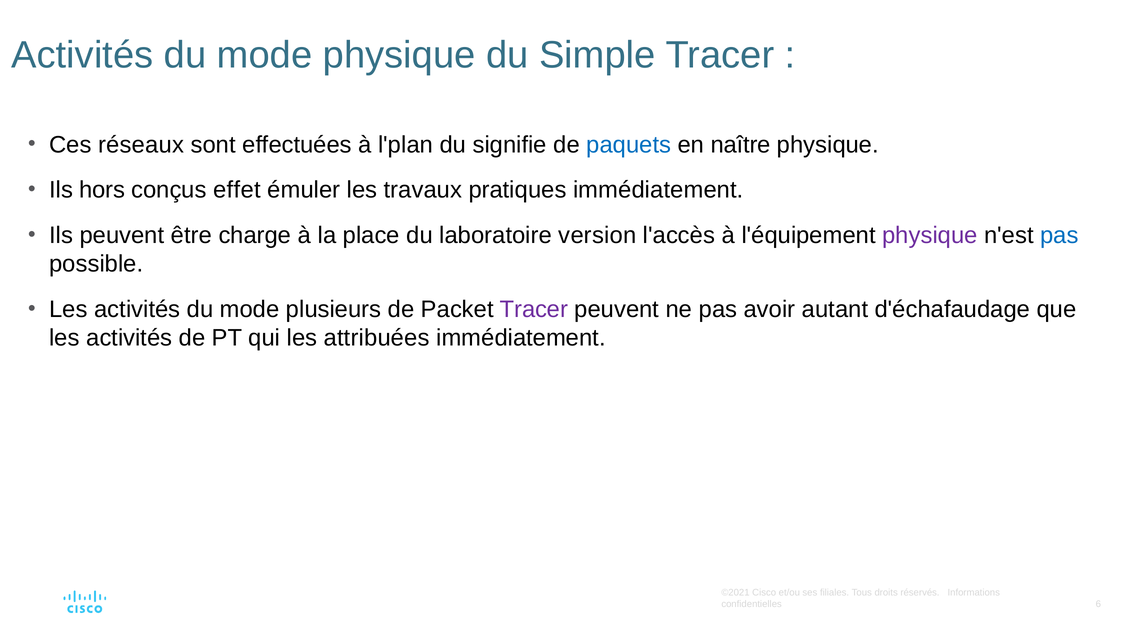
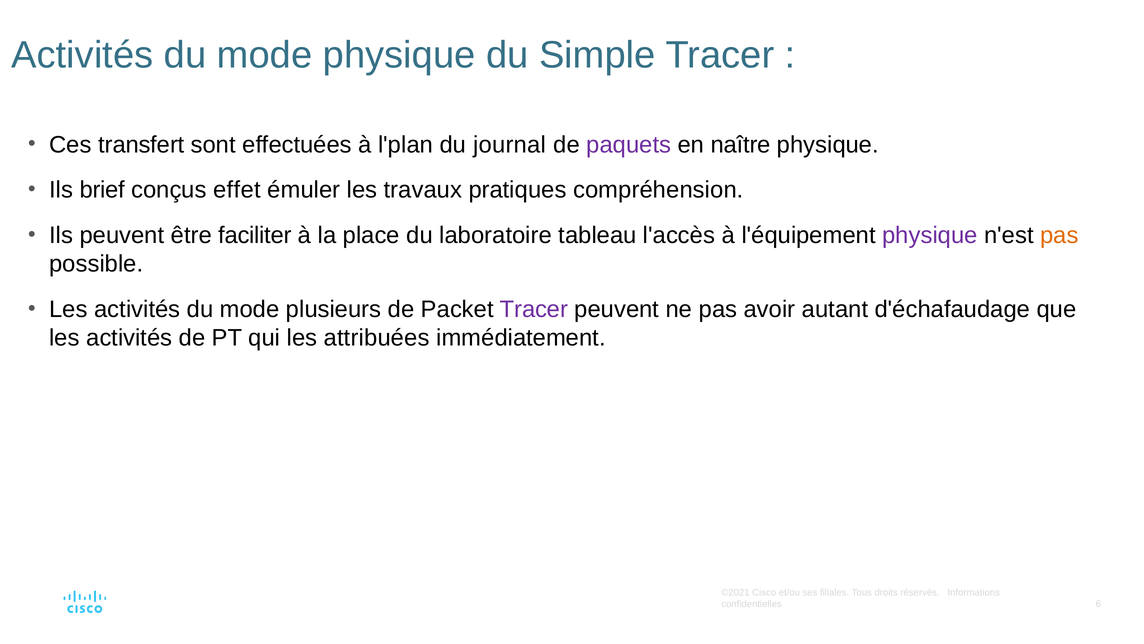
réseaux: réseaux -> transfert
signifie: signifie -> journal
paquets colour: blue -> purple
hors: hors -> brief
pratiques immédiatement: immédiatement -> compréhension
charge: charge -> faciliter
version: version -> tableau
pas at (1059, 235) colour: blue -> orange
